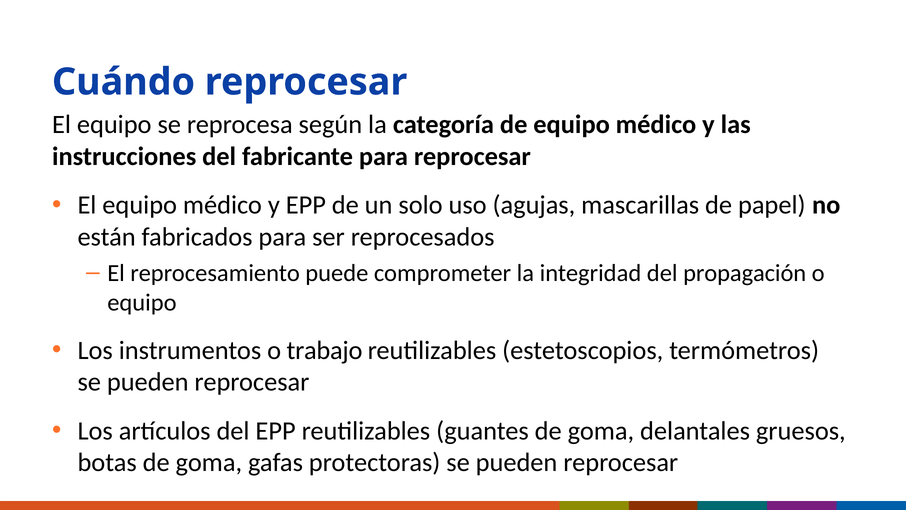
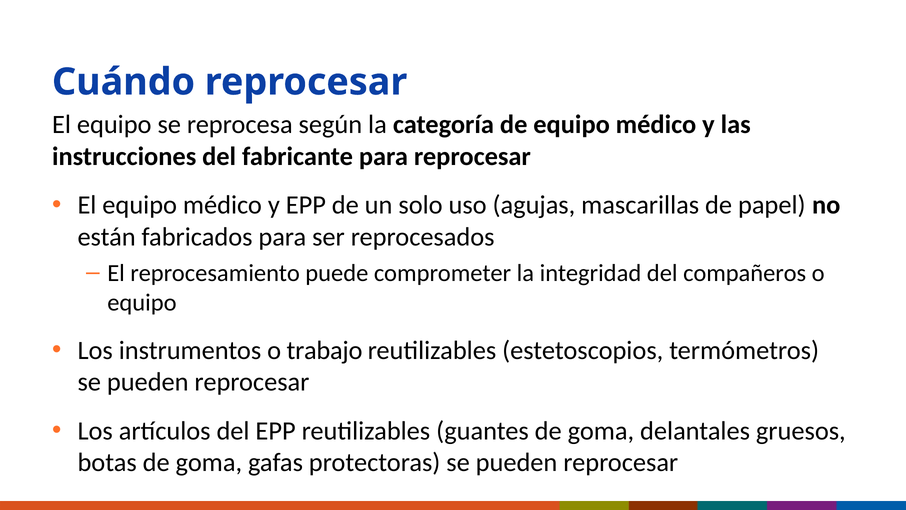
propagación: propagación -> compañeros
